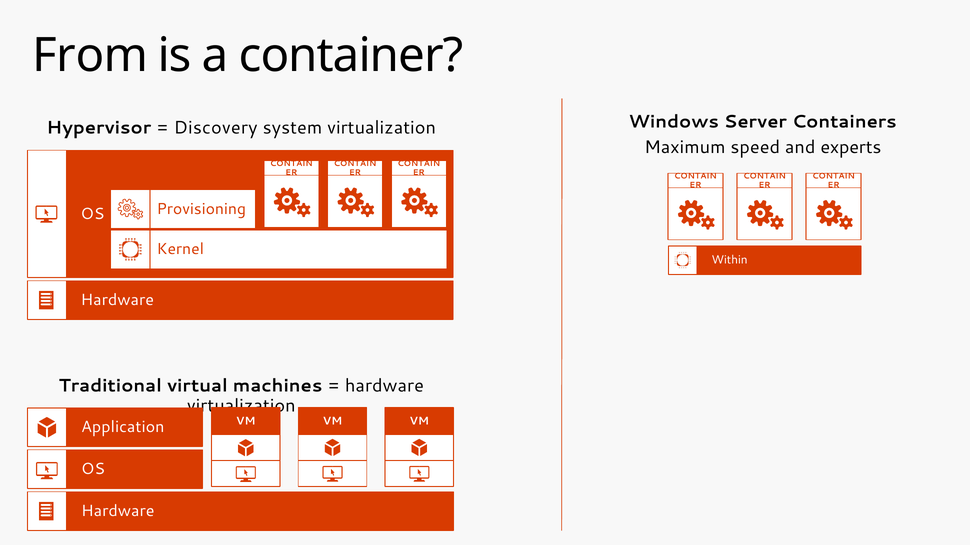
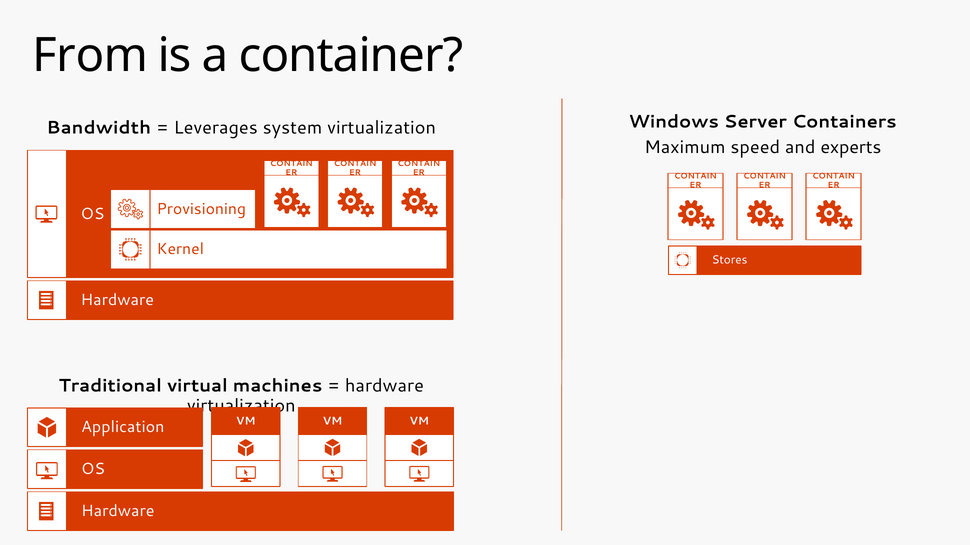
Hypervisor: Hypervisor -> Bandwidth
Discovery: Discovery -> Leverages
Within: Within -> Stores
